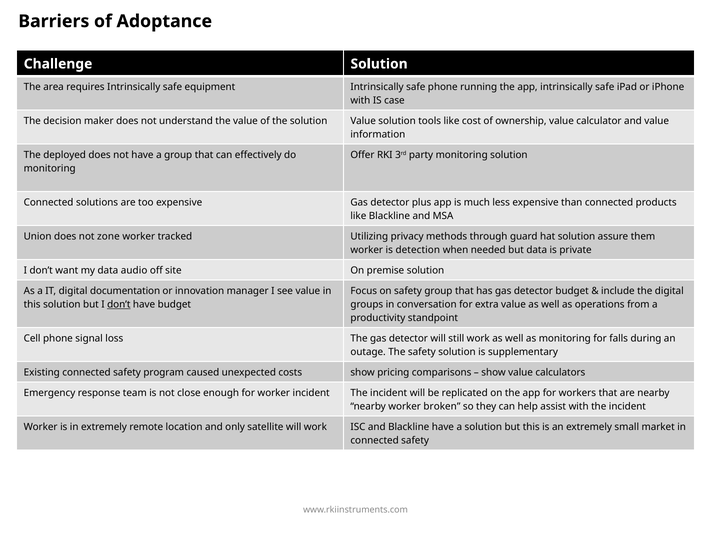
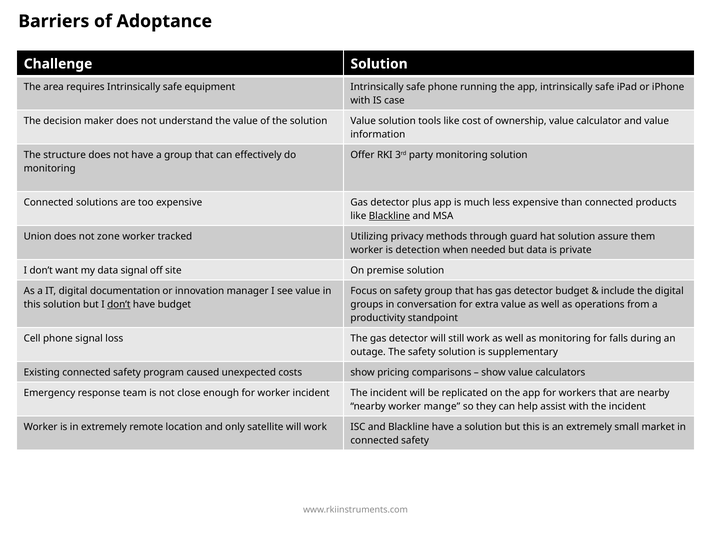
deployed: deployed -> structure
Blackline at (389, 216) underline: none -> present
data audio: audio -> signal
broken: broken -> mange
